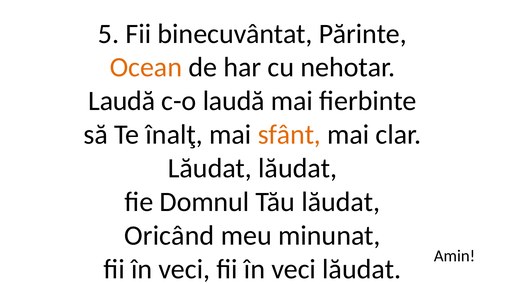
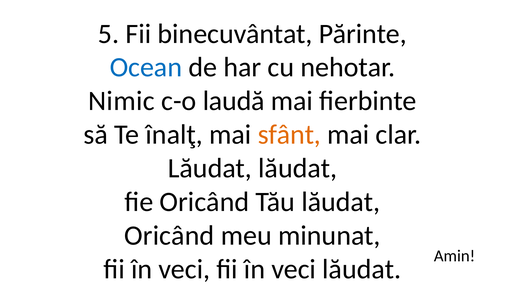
Ocean colour: orange -> blue
Laudă at (122, 101): Laudă -> Nimic
fie Domnul: Domnul -> Oricând
